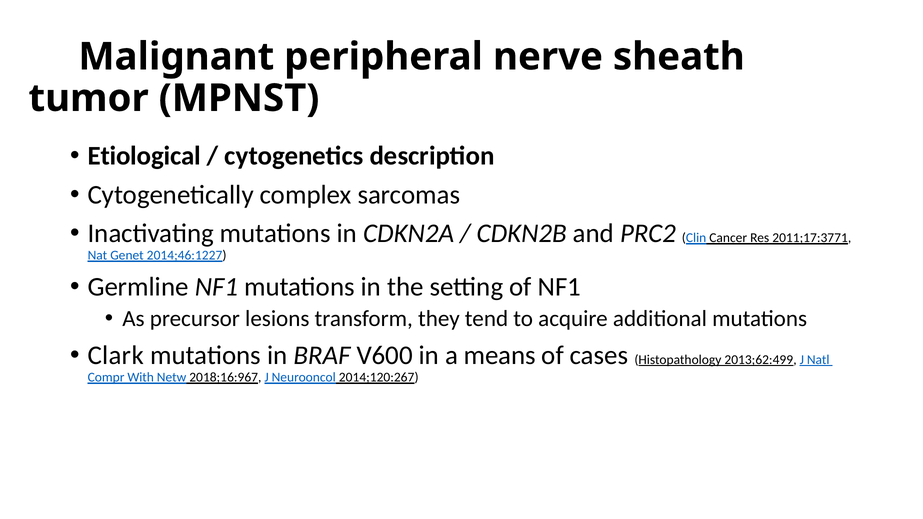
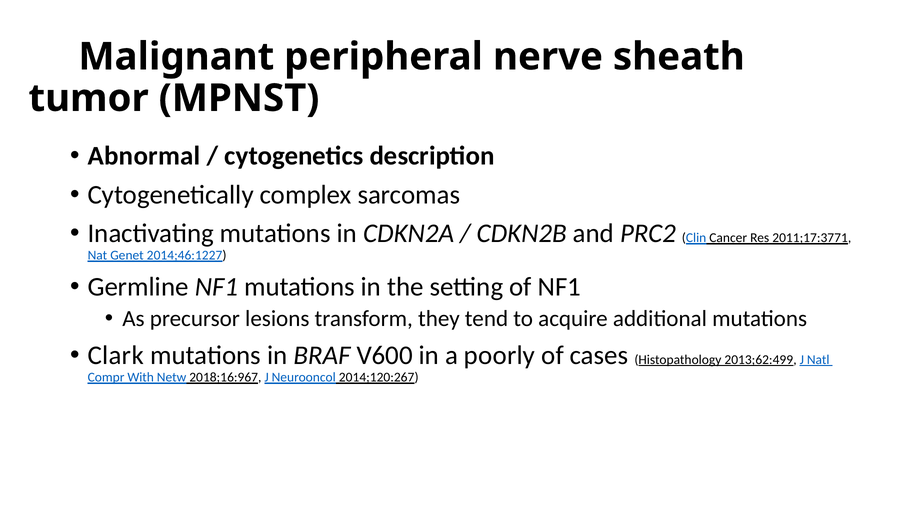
Etiological: Etiological -> Abnormal
means: means -> poorly
